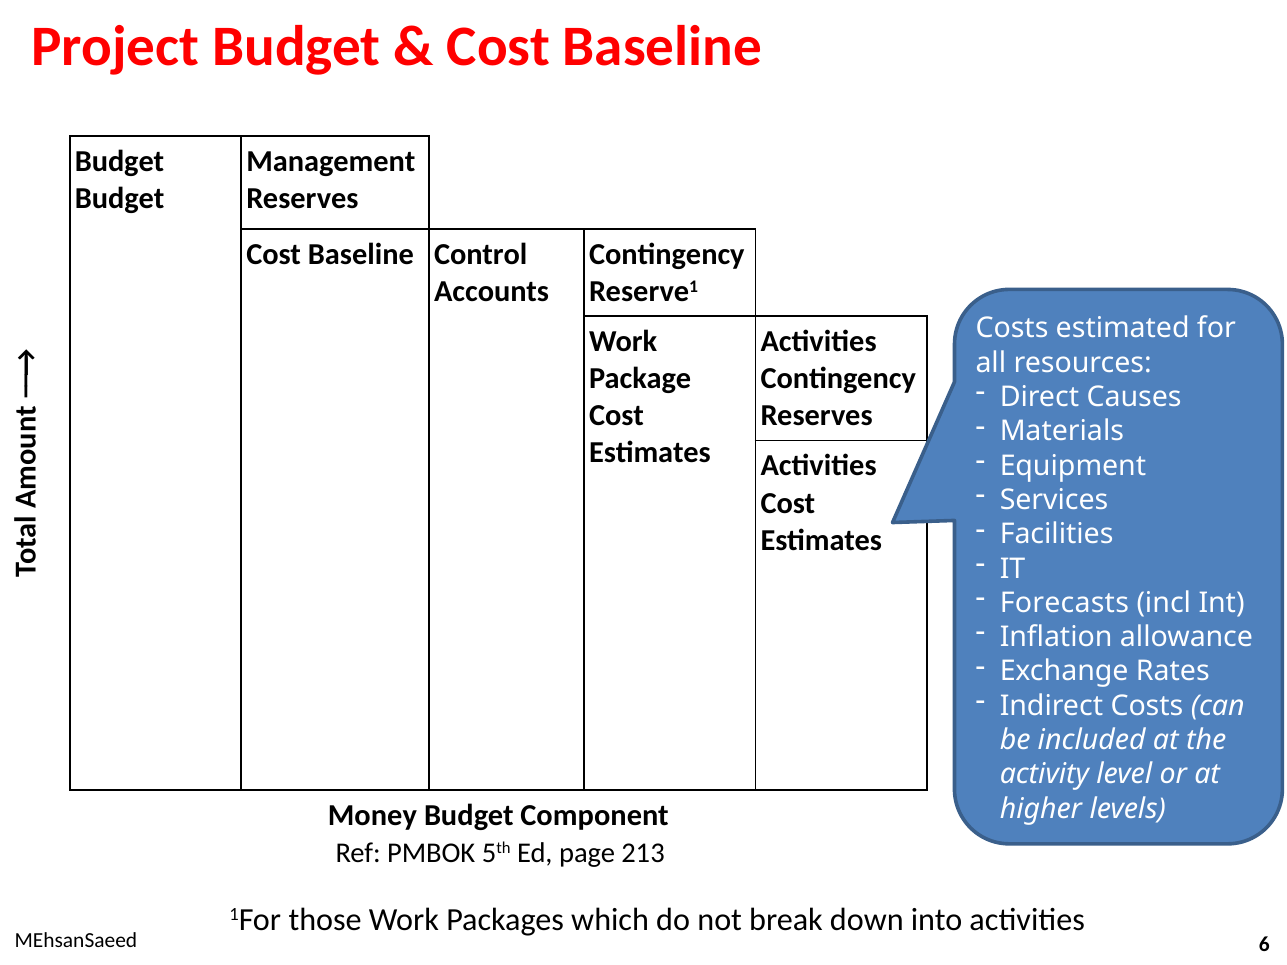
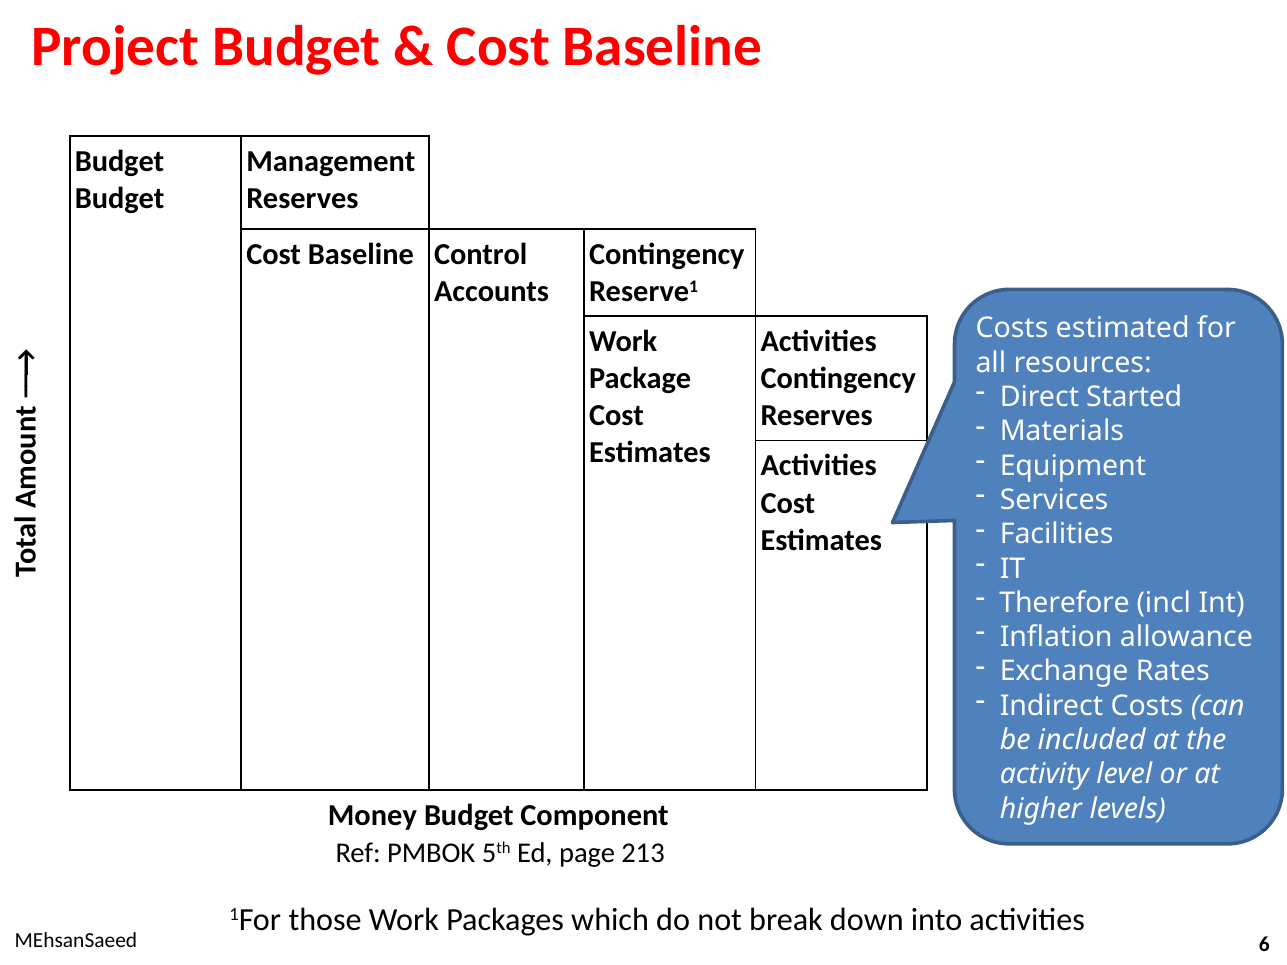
Causes: Causes -> Started
Forecasts: Forecasts -> Therefore
